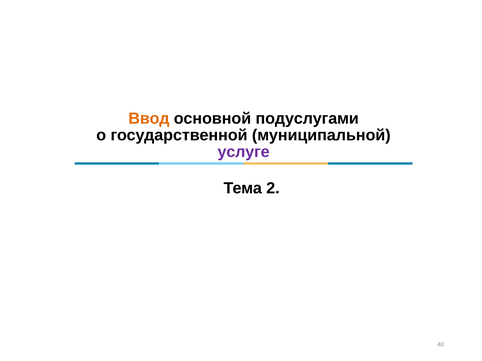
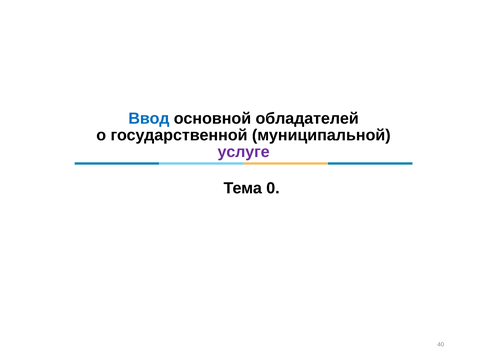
Ввод colour: orange -> blue
подуслугами: подуслугами -> обладателей
2: 2 -> 0
